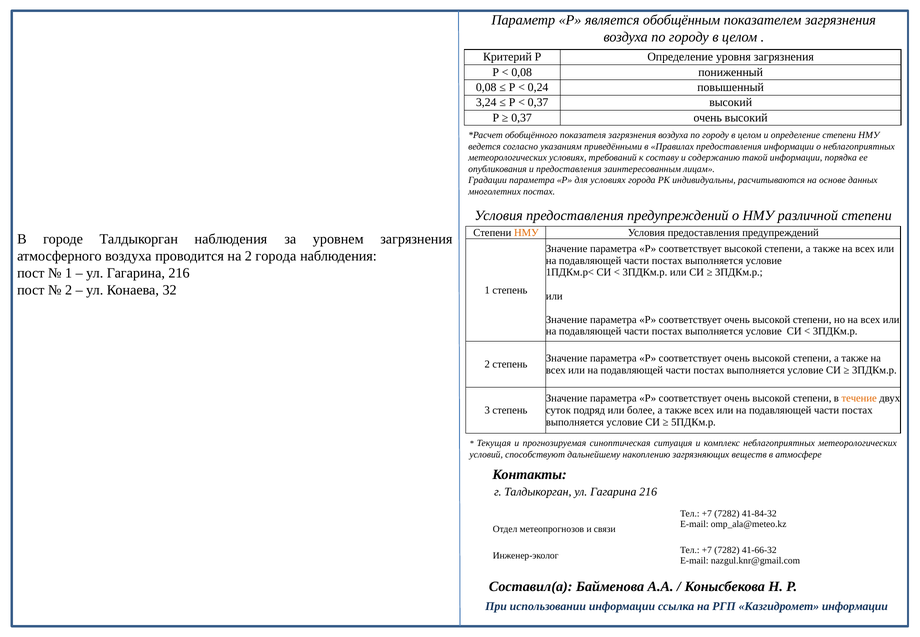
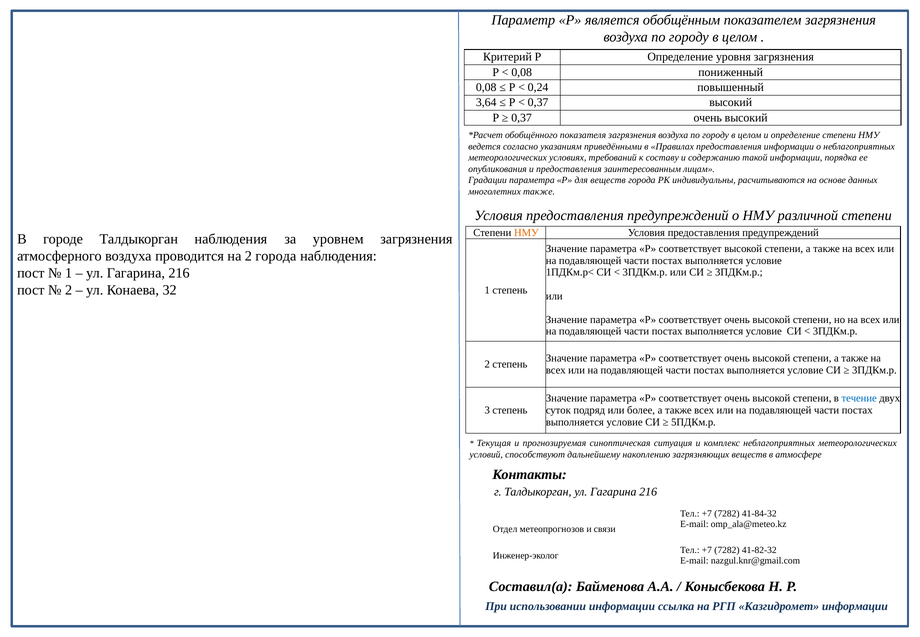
3,24: 3,24 -> 3,64
для условиях: условиях -> веществ
многолетних постах: постах -> также
течение colour: orange -> blue
41-66-32: 41-66-32 -> 41-82-32
